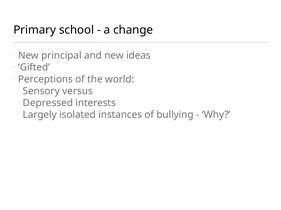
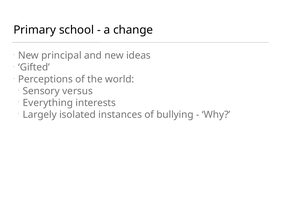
Depressed: Depressed -> Everything
